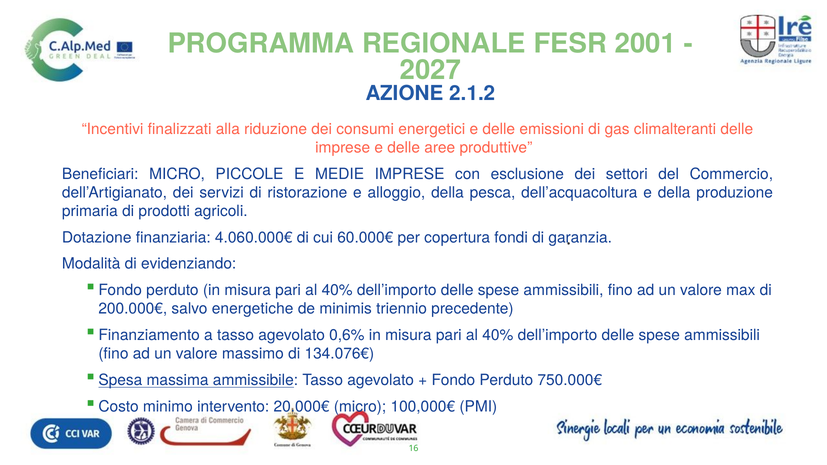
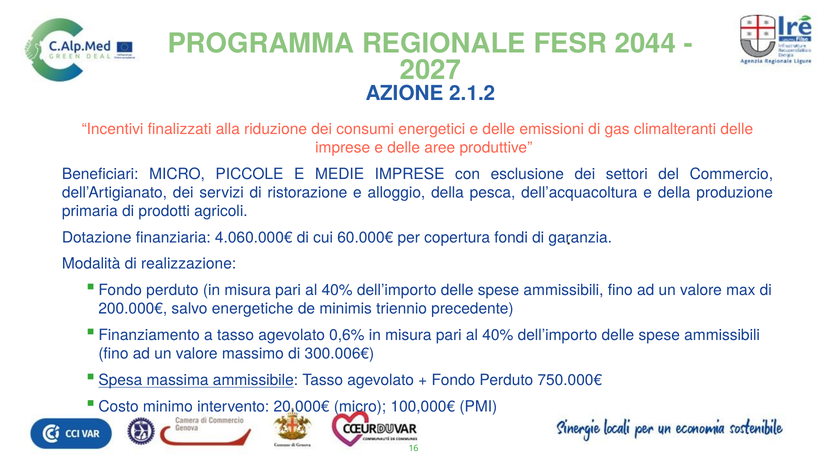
2001: 2001 -> 2044
evidenziando: evidenziando -> realizzazione
134.076€: 134.076€ -> 300.006€
